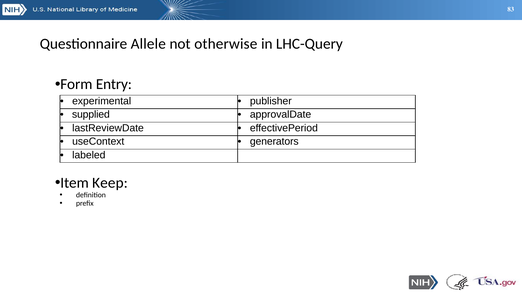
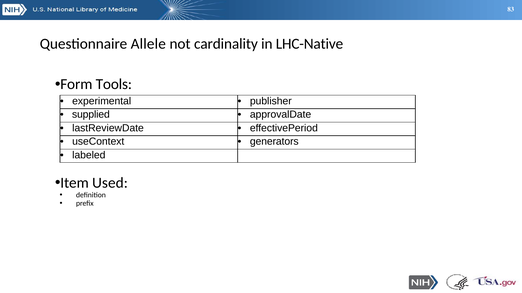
otherwise: otherwise -> cardinality
LHC-Query: LHC-Query -> LHC-Native
Entry: Entry -> Tools
Keep: Keep -> Used
